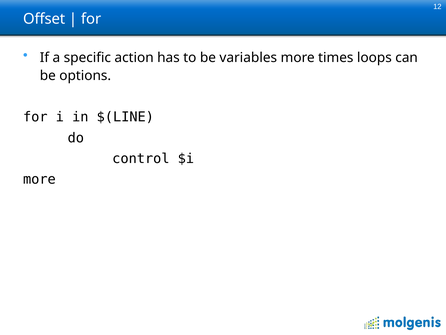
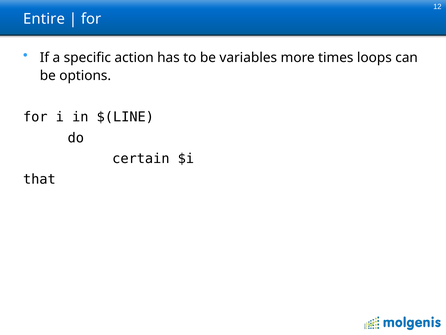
Offset: Offset -> Entire
control: control -> certain
more at (39, 179): more -> that
